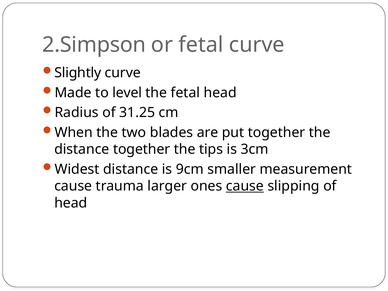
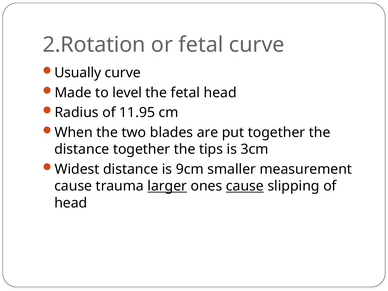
2.Simpson: 2.Simpson -> 2.Rotation
Slightly: Slightly -> Usually
31.25: 31.25 -> 11.95
larger underline: none -> present
